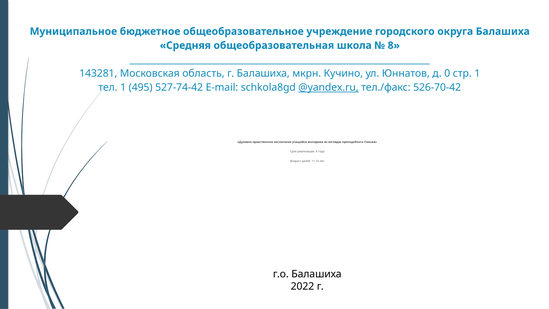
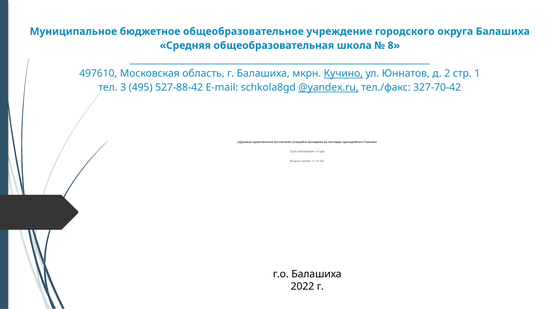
143281: 143281 -> 497610
Кучино underline: none -> present
0: 0 -> 2
тел 1: 1 -> 3
527-74-42: 527-74-42 -> 527-88-42
526-70-42: 526-70-42 -> 327-70-42
